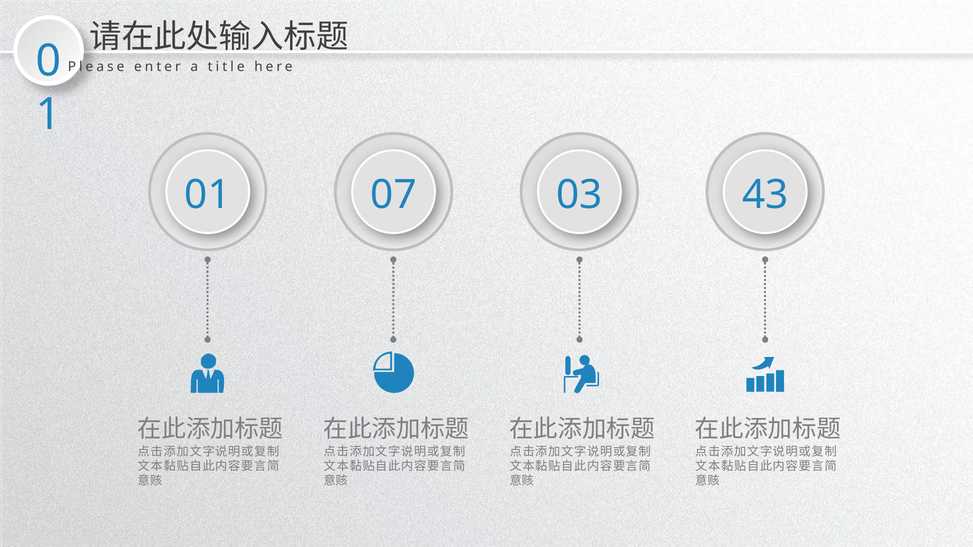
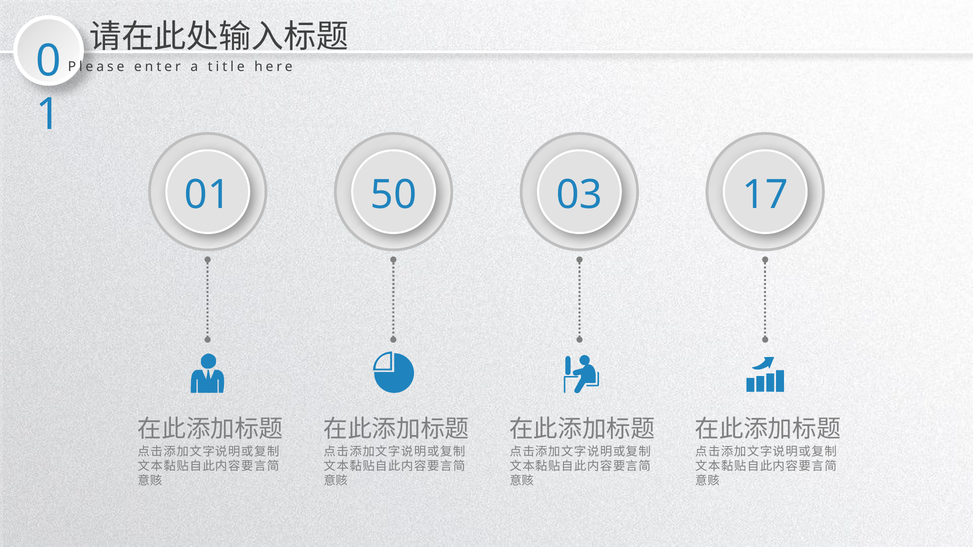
07: 07 -> 50
43: 43 -> 17
